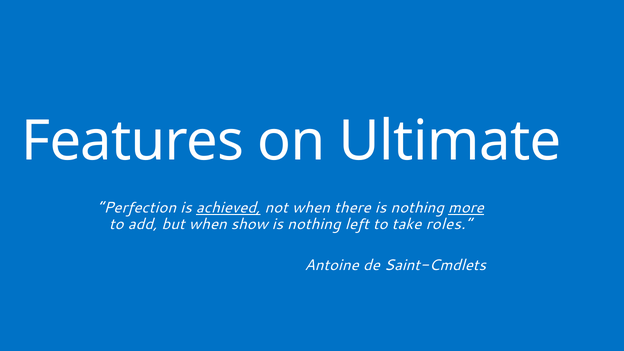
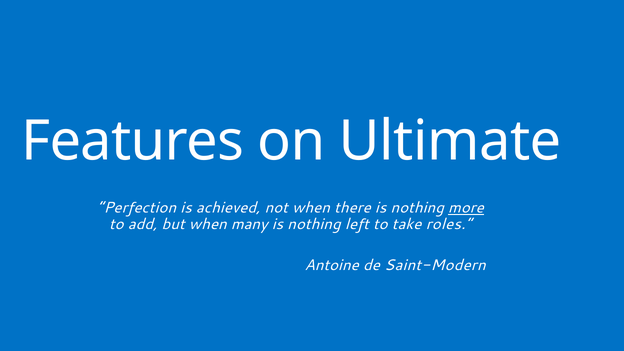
achieved underline: present -> none
show: show -> many
Saint-Cmdlets: Saint-Cmdlets -> Saint-Modern
